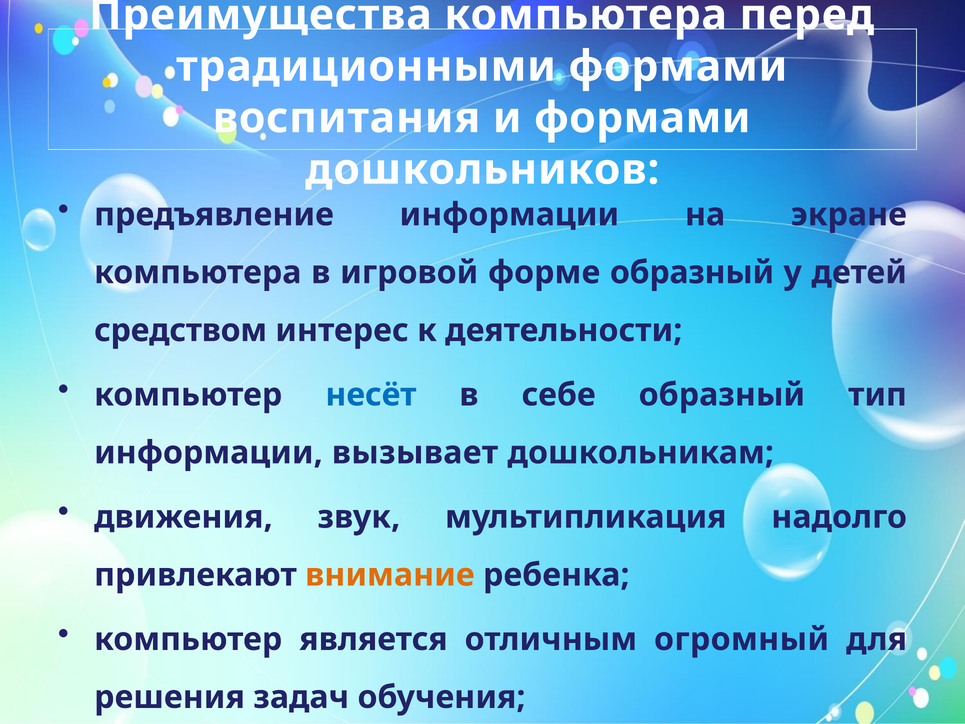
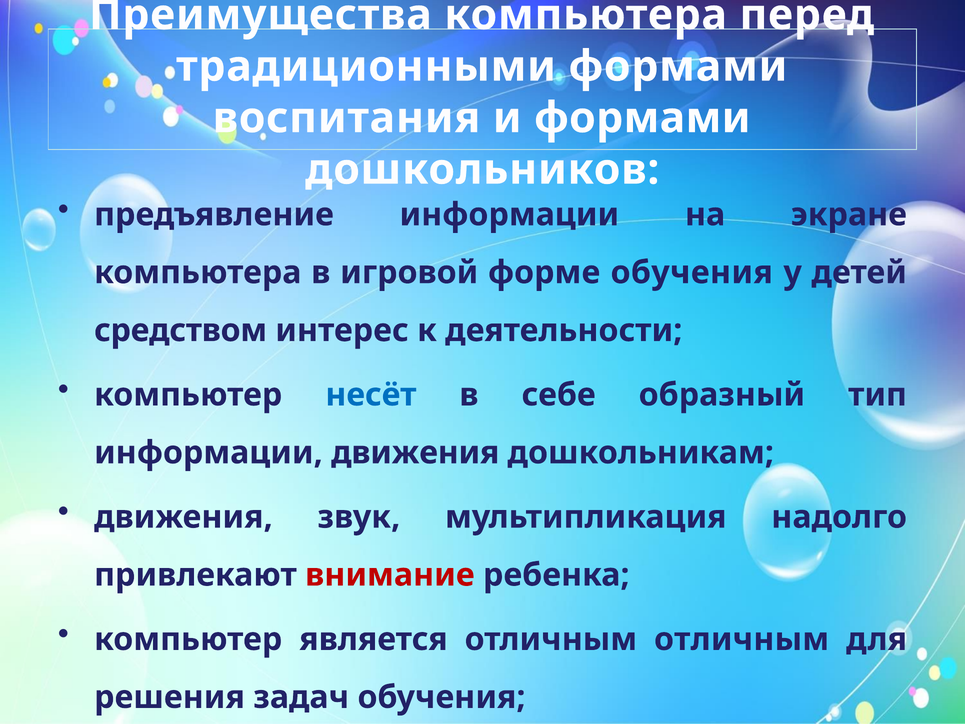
форме образный: образный -> обучения
информации вызывает: вызывает -> движения
внимание colour: orange -> red
отличным огромный: огромный -> отличным
